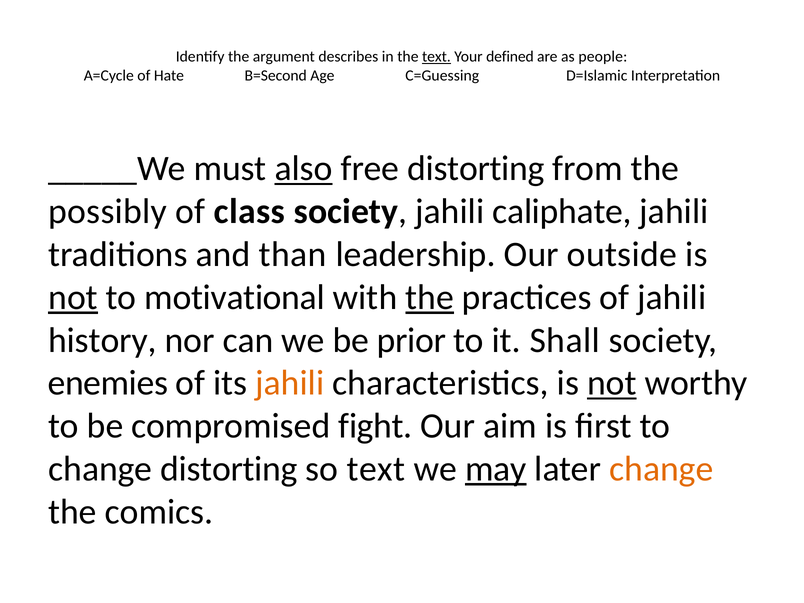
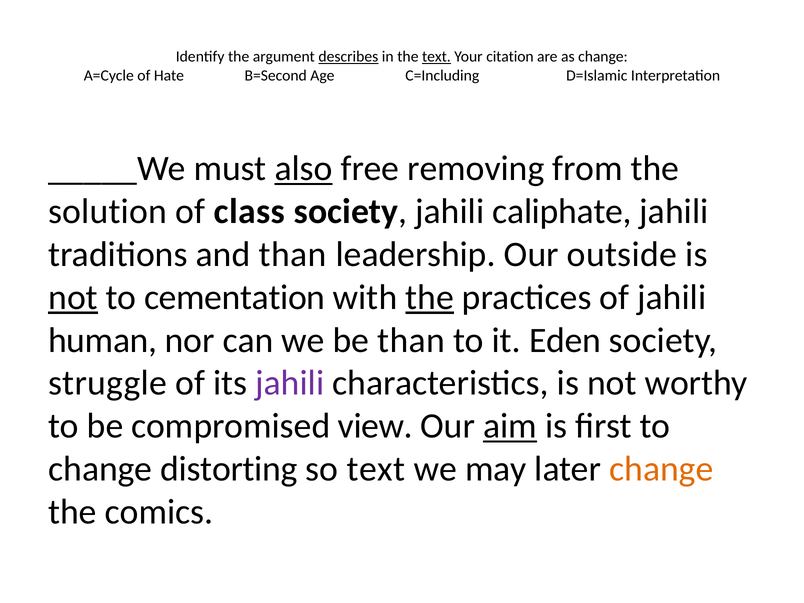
describes underline: none -> present
defined: defined -> citation
as people: people -> change
C=Guessing: C=Guessing -> C=Including
free distorting: distorting -> removing
possibly: possibly -> solution
motivational: motivational -> cementation
history: history -> human
be prior: prior -> than
Shall: Shall -> Eden
enemies: enemies -> struggle
jahili at (290, 383) colour: orange -> purple
not at (612, 383) underline: present -> none
fight: fight -> view
aim underline: none -> present
may underline: present -> none
